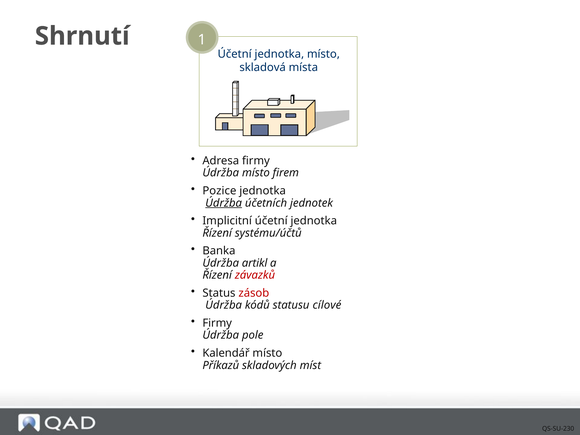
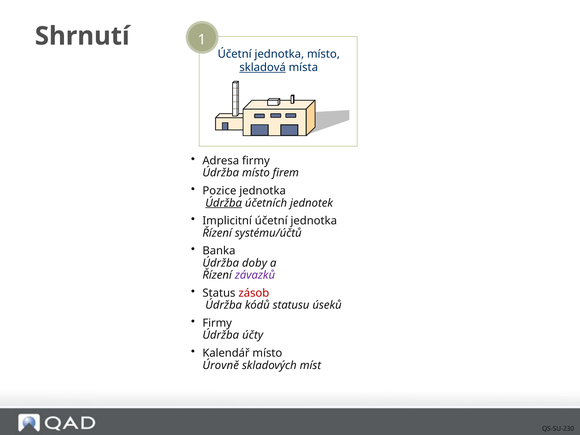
skladová underline: none -> present
artikl: artikl -> doby
závazků colour: red -> purple
cílové: cílové -> úseků
pole: pole -> účty
Příkazů: Příkazů -> Úrovně
